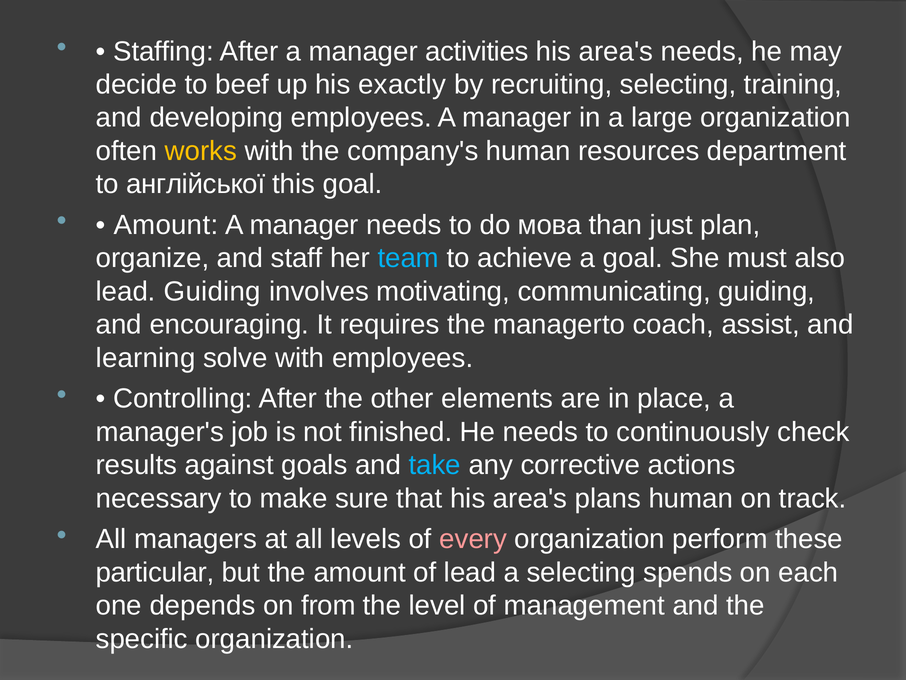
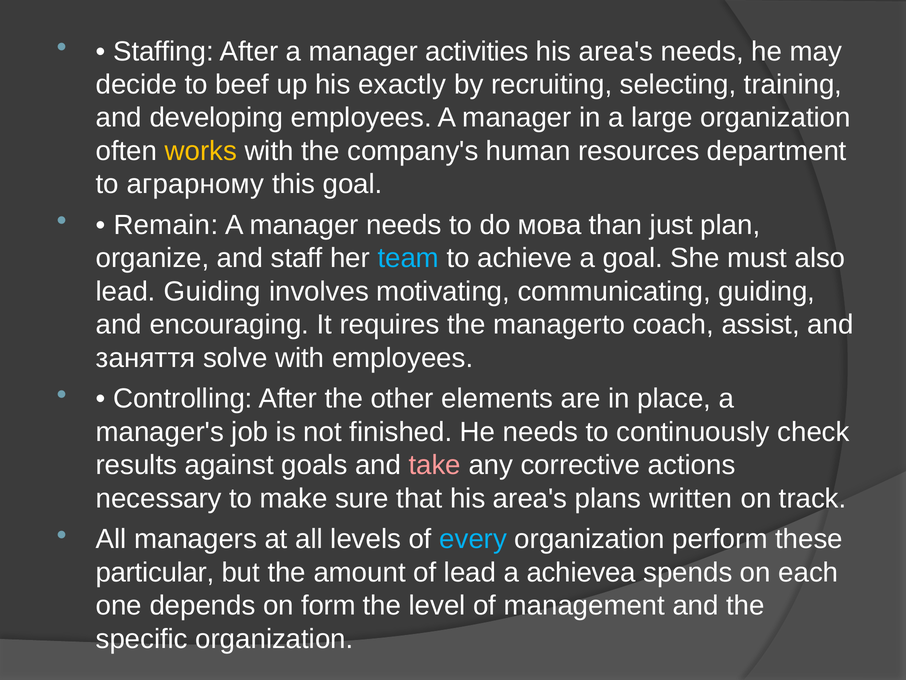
англійської: англійської -> аграрному
Amount at (166, 225): Amount -> Remain
learning: learning -> заняття
take colour: light blue -> pink
plans human: human -> written
every colour: pink -> light blue
a selecting: selecting -> achievea
from: from -> form
